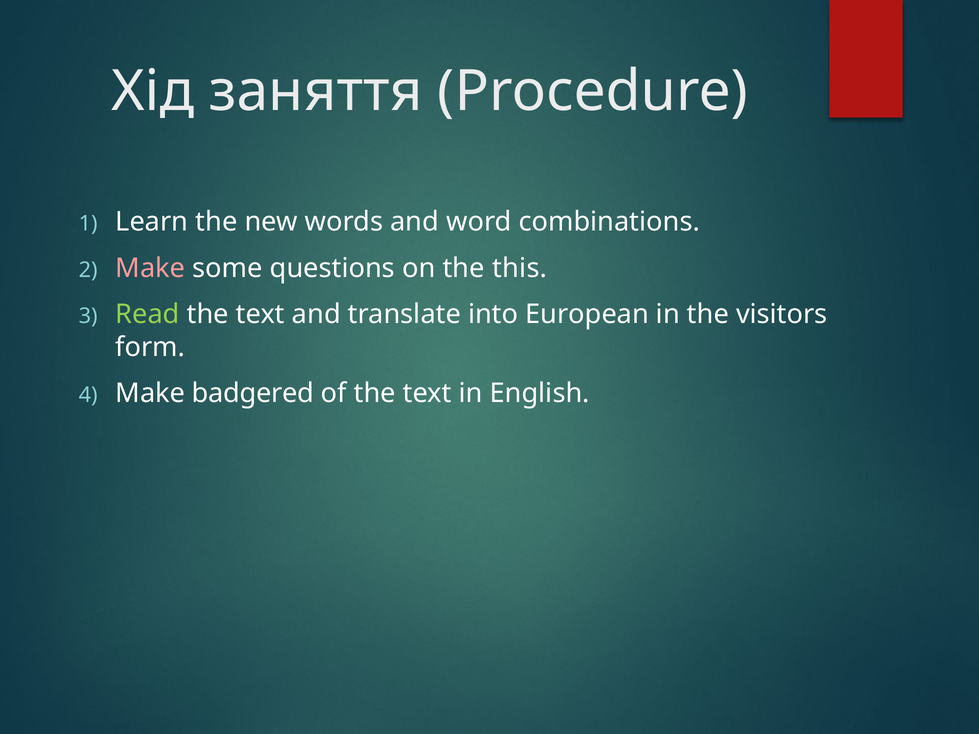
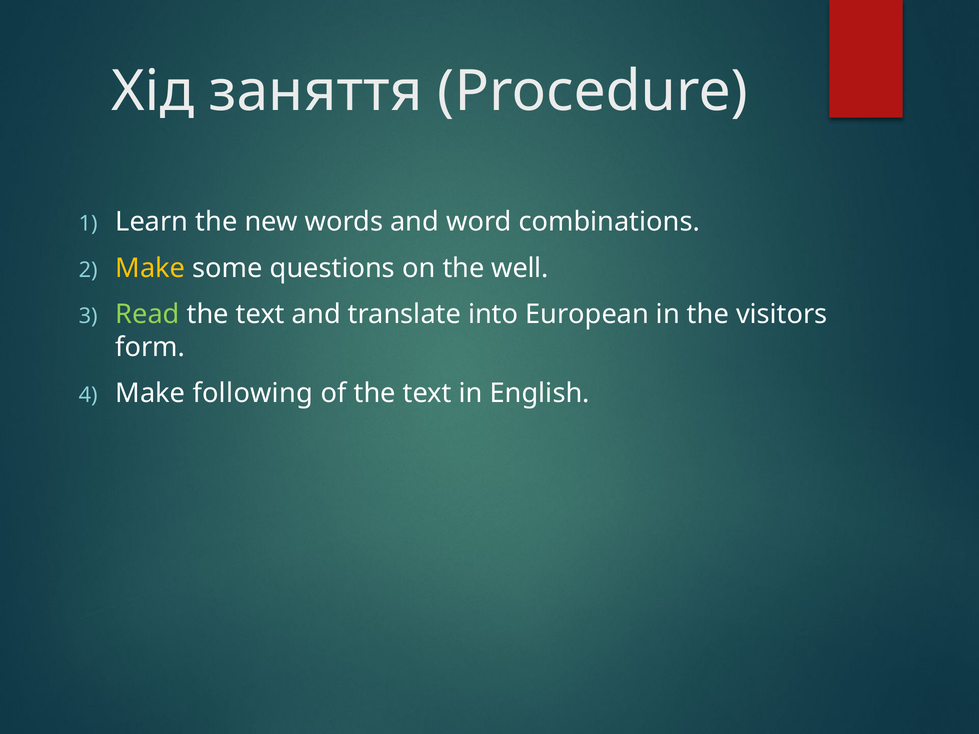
Make at (150, 268) colour: pink -> yellow
this: this -> well
badgered: badgered -> following
